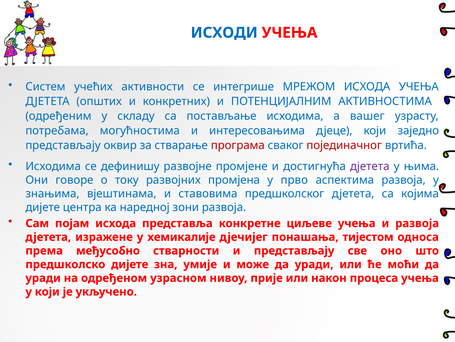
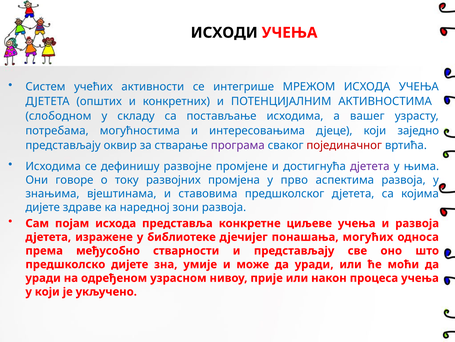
ИСХОДИ colour: blue -> black
одређеним: одређеним -> слободном
програма colour: red -> purple
центра: центра -> здраве
хемикалије: хемикалије -> библиотеке
тијестом: тијестом -> могућих
